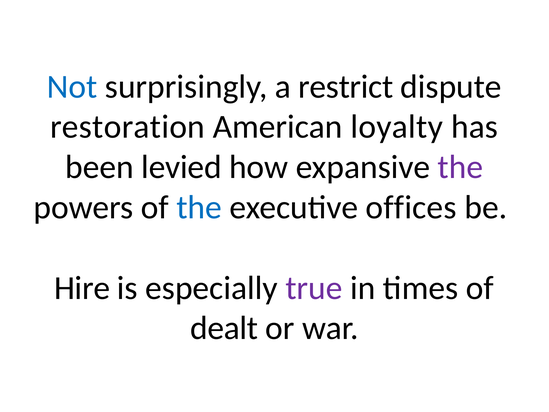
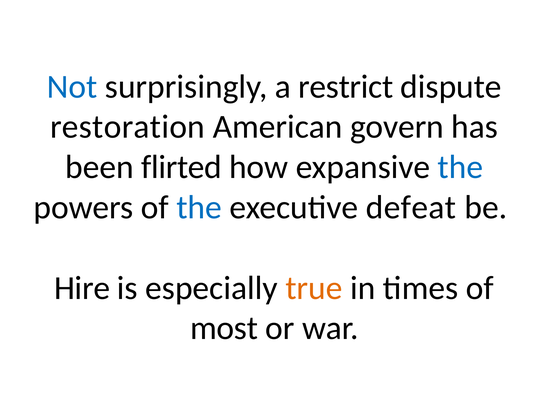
loyalty: loyalty -> govern
levied: levied -> flirted
the at (460, 167) colour: purple -> blue
offices: offices -> defeat
true colour: purple -> orange
dealt: dealt -> most
